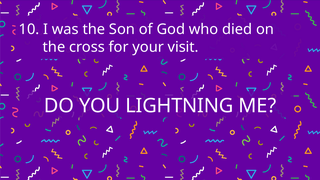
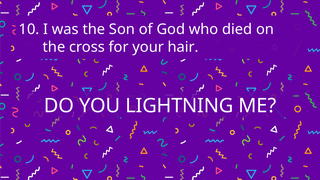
visit: visit -> hair
